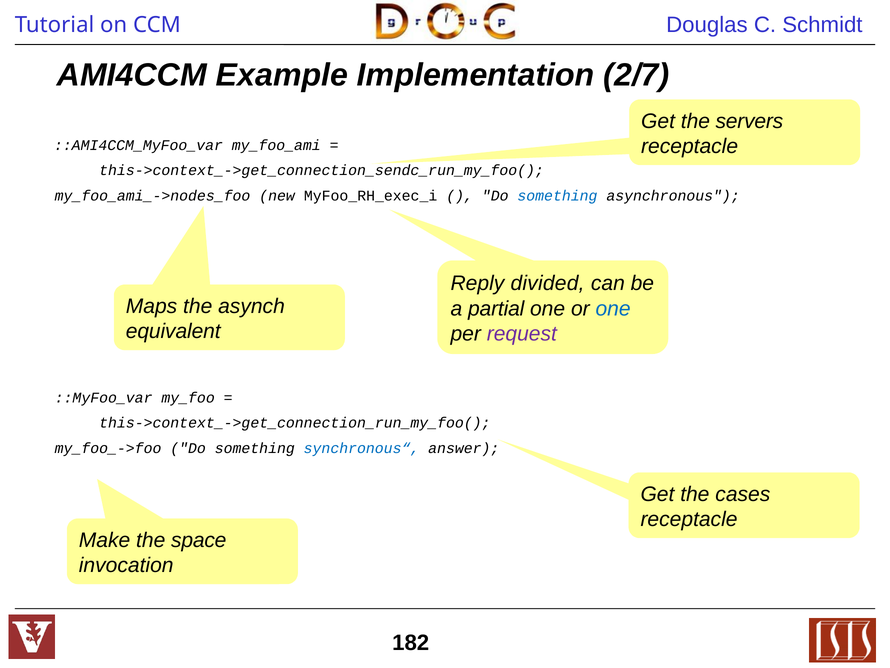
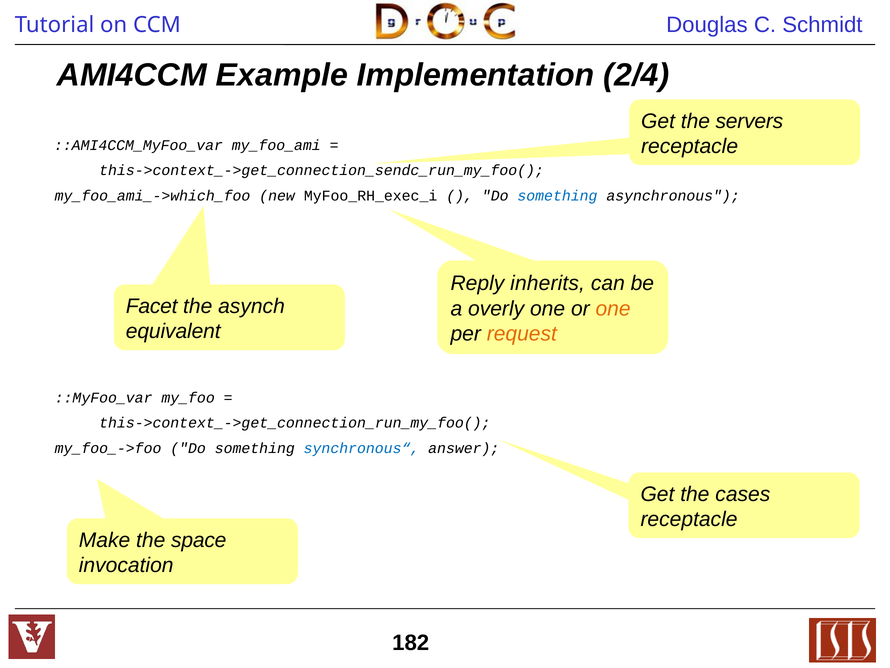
2/7: 2/7 -> 2/4
my_foo_ami_->nodes_foo: my_foo_ami_->nodes_foo -> my_foo_ami_->which_foo
divided: divided -> inherits
Maps: Maps -> Facet
partial: partial -> overly
one at (613, 308) colour: blue -> orange
request colour: purple -> orange
